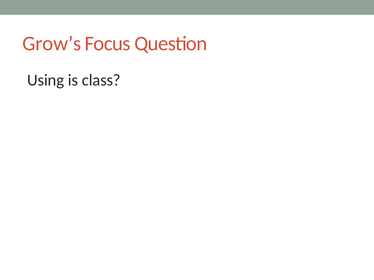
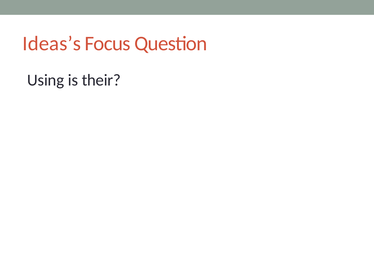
Grow’s: Grow’s -> Ideas’s
class: class -> their
